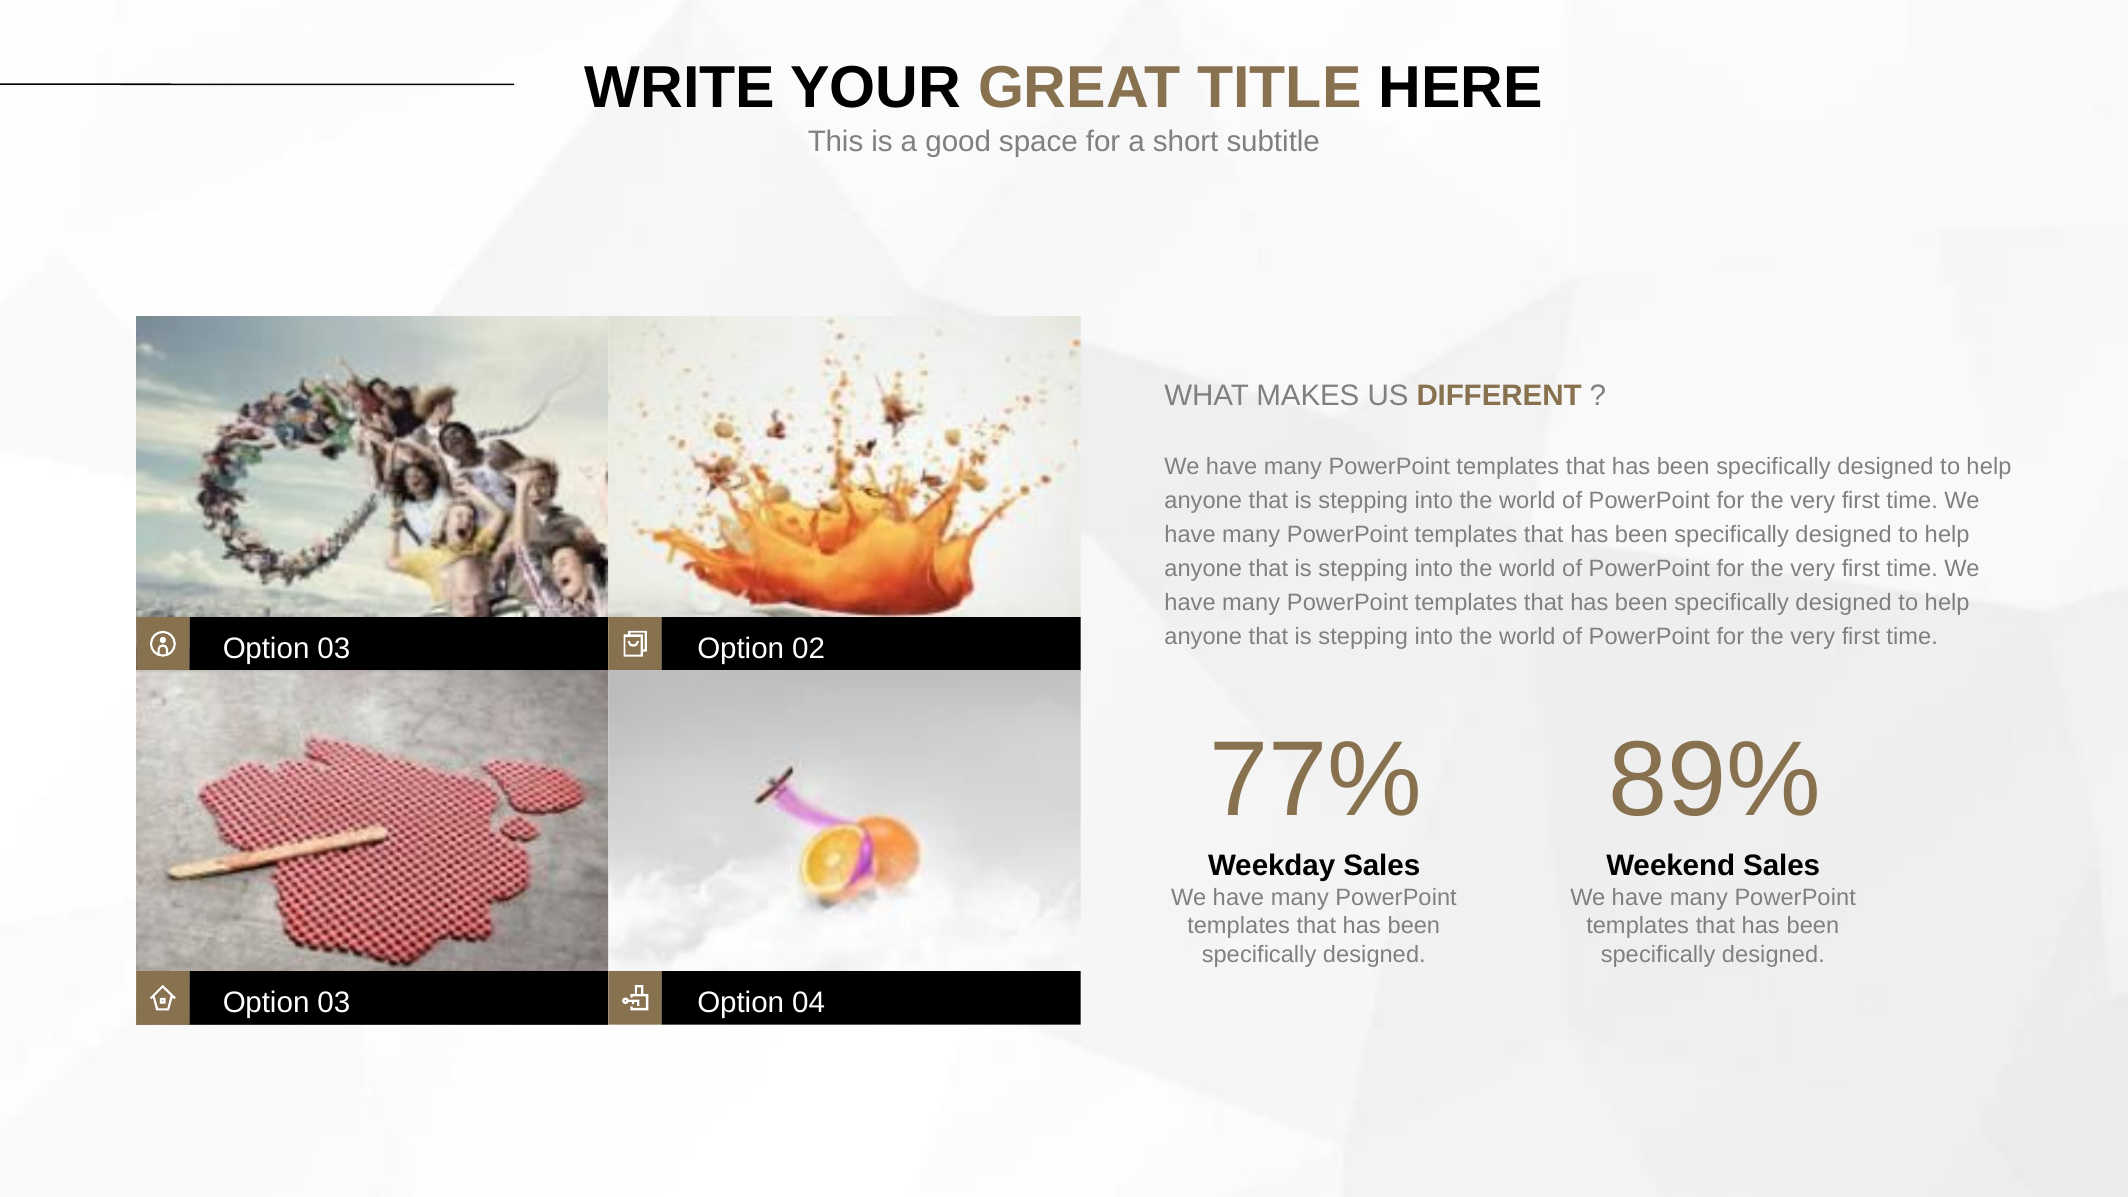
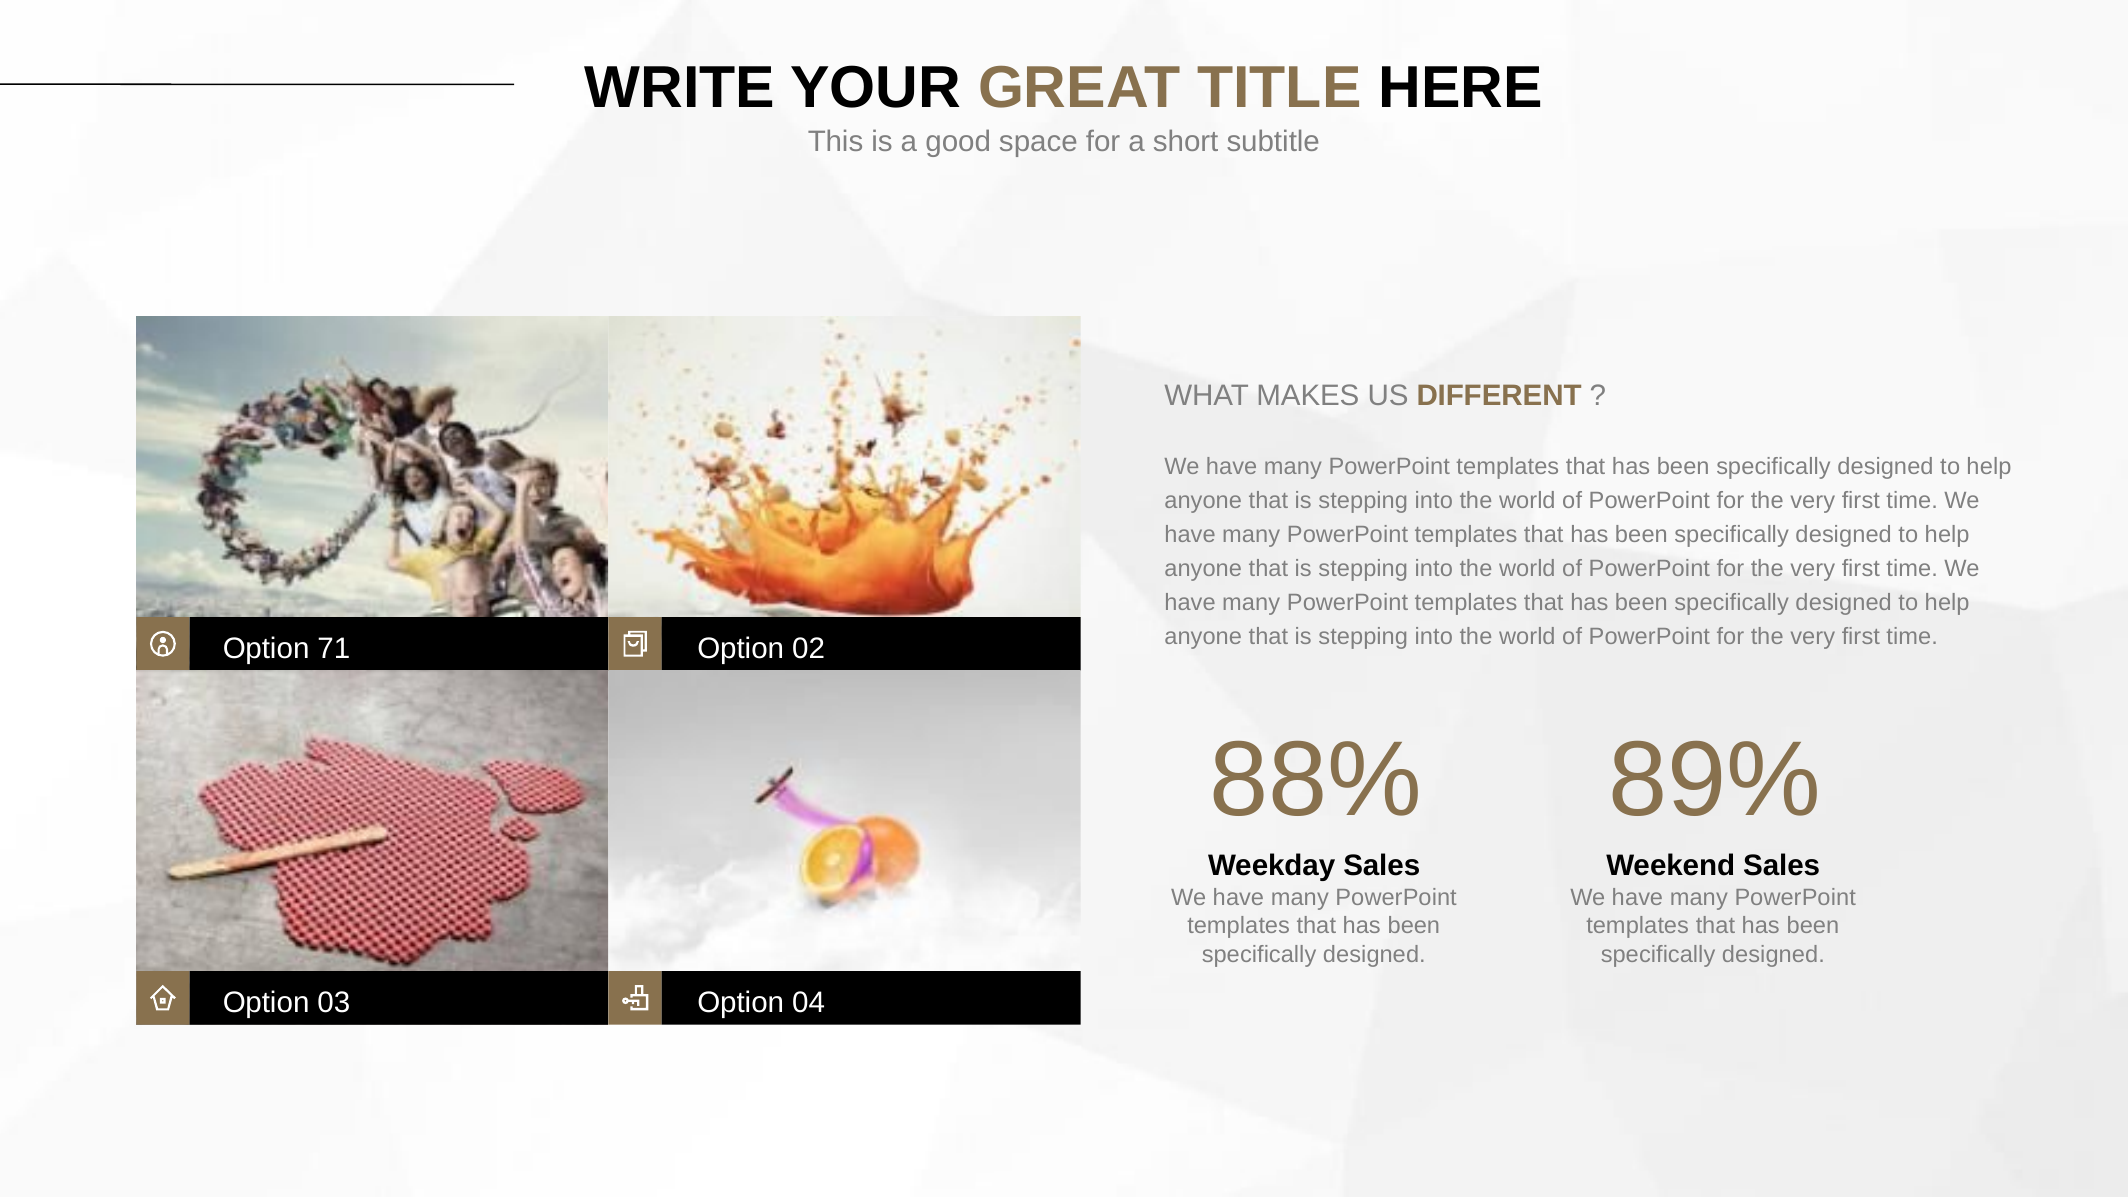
03 at (334, 649): 03 -> 71
77%: 77% -> 88%
